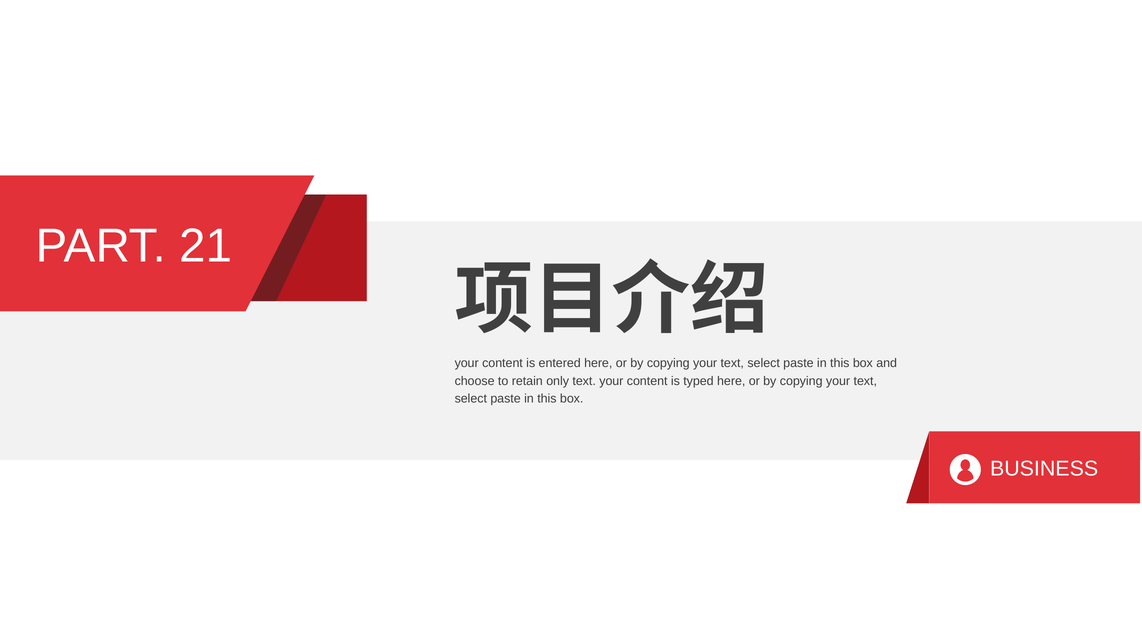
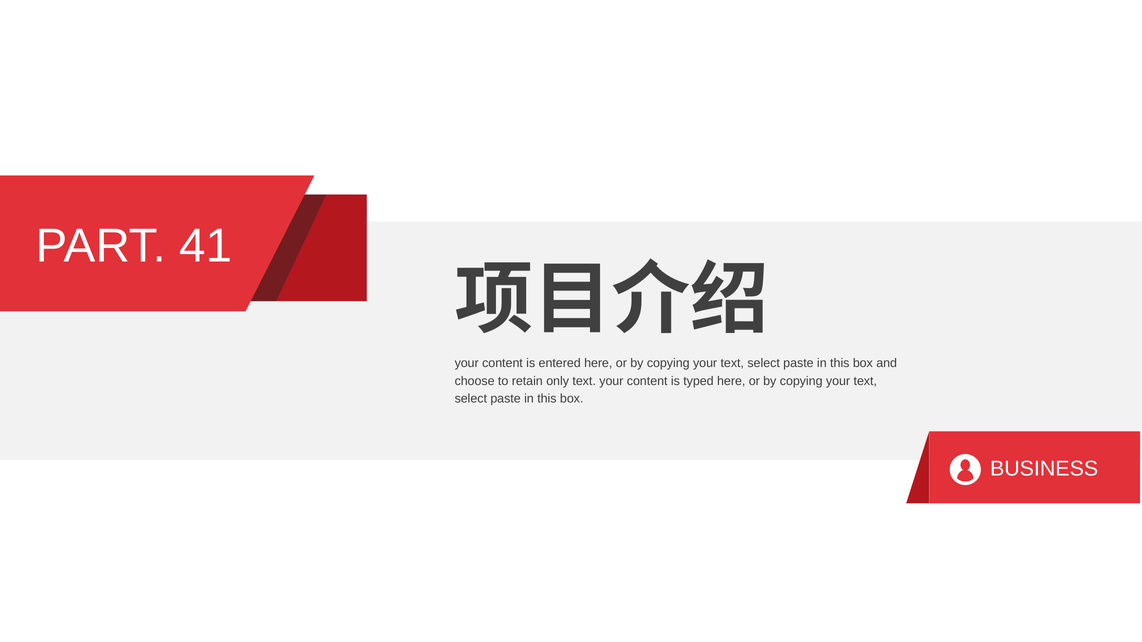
21: 21 -> 41
